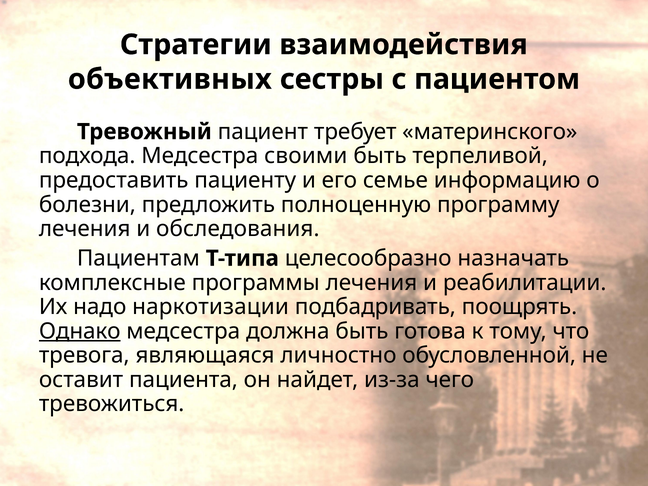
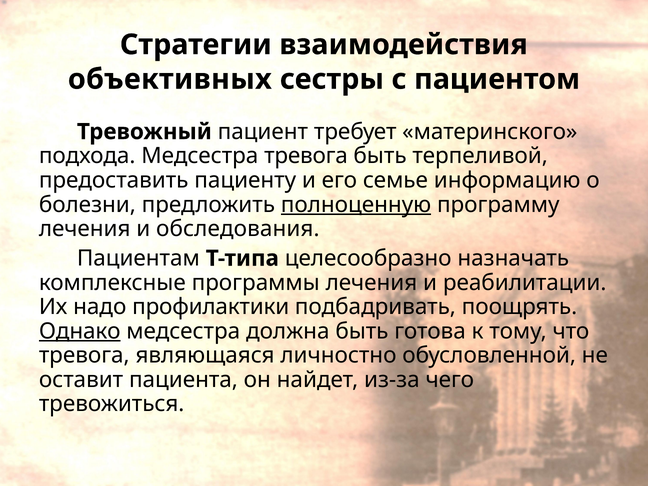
Медсестра своими: своими -> тревога
полноценную underline: none -> present
наркотизации: наркотизации -> профилактики
